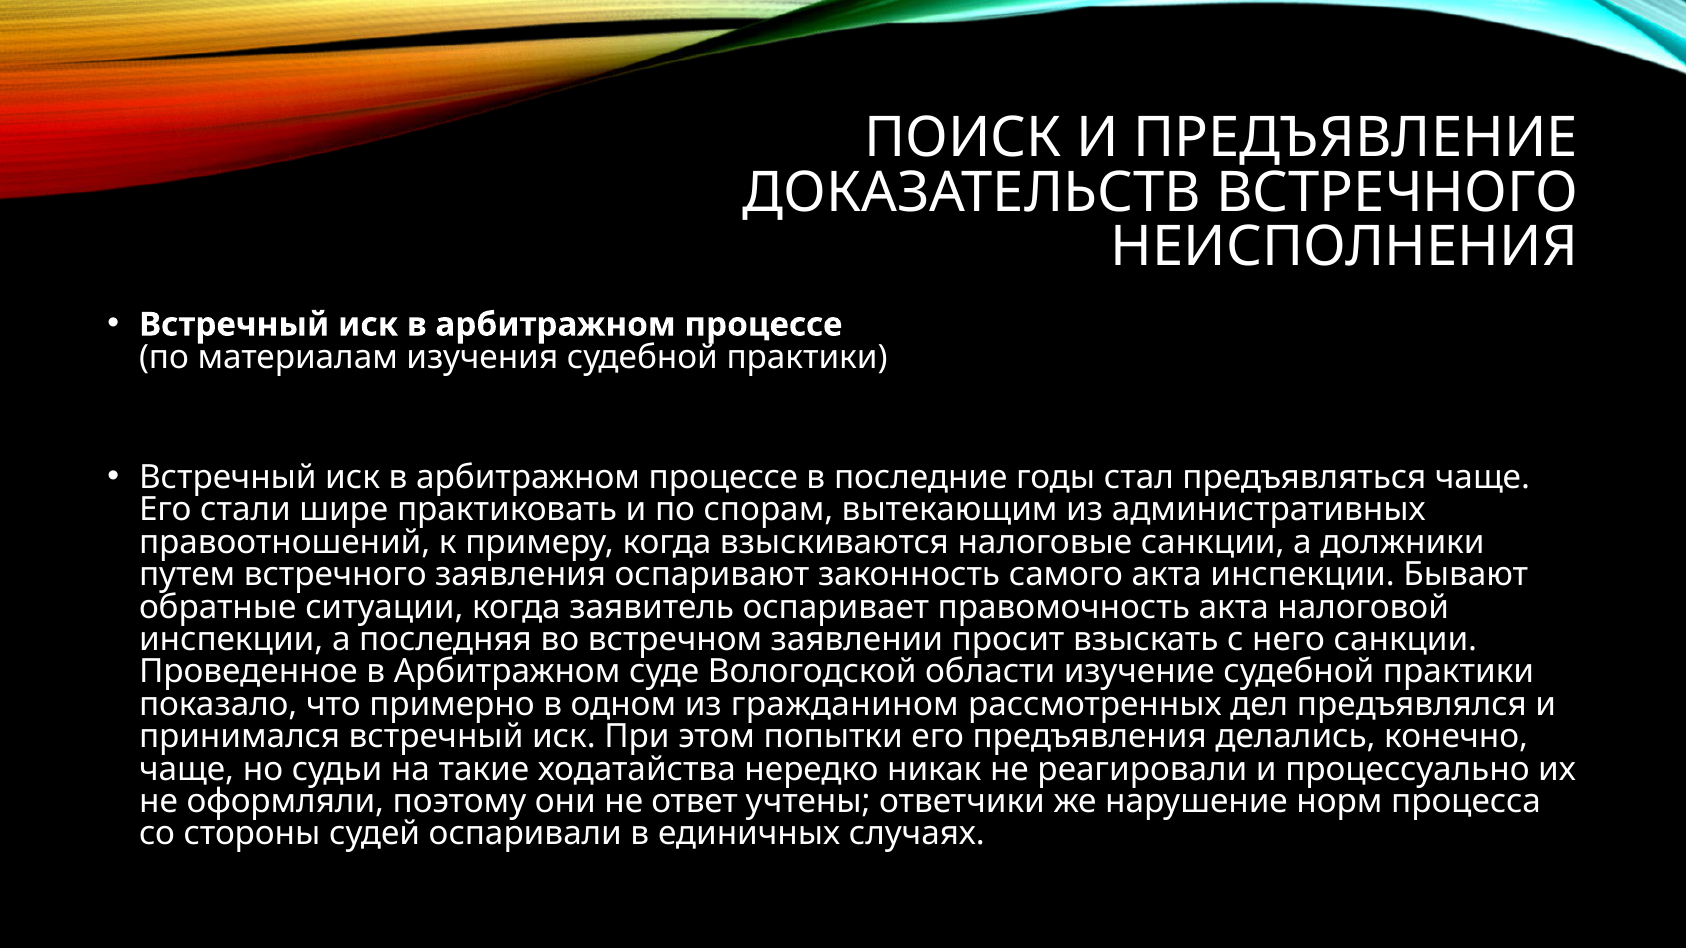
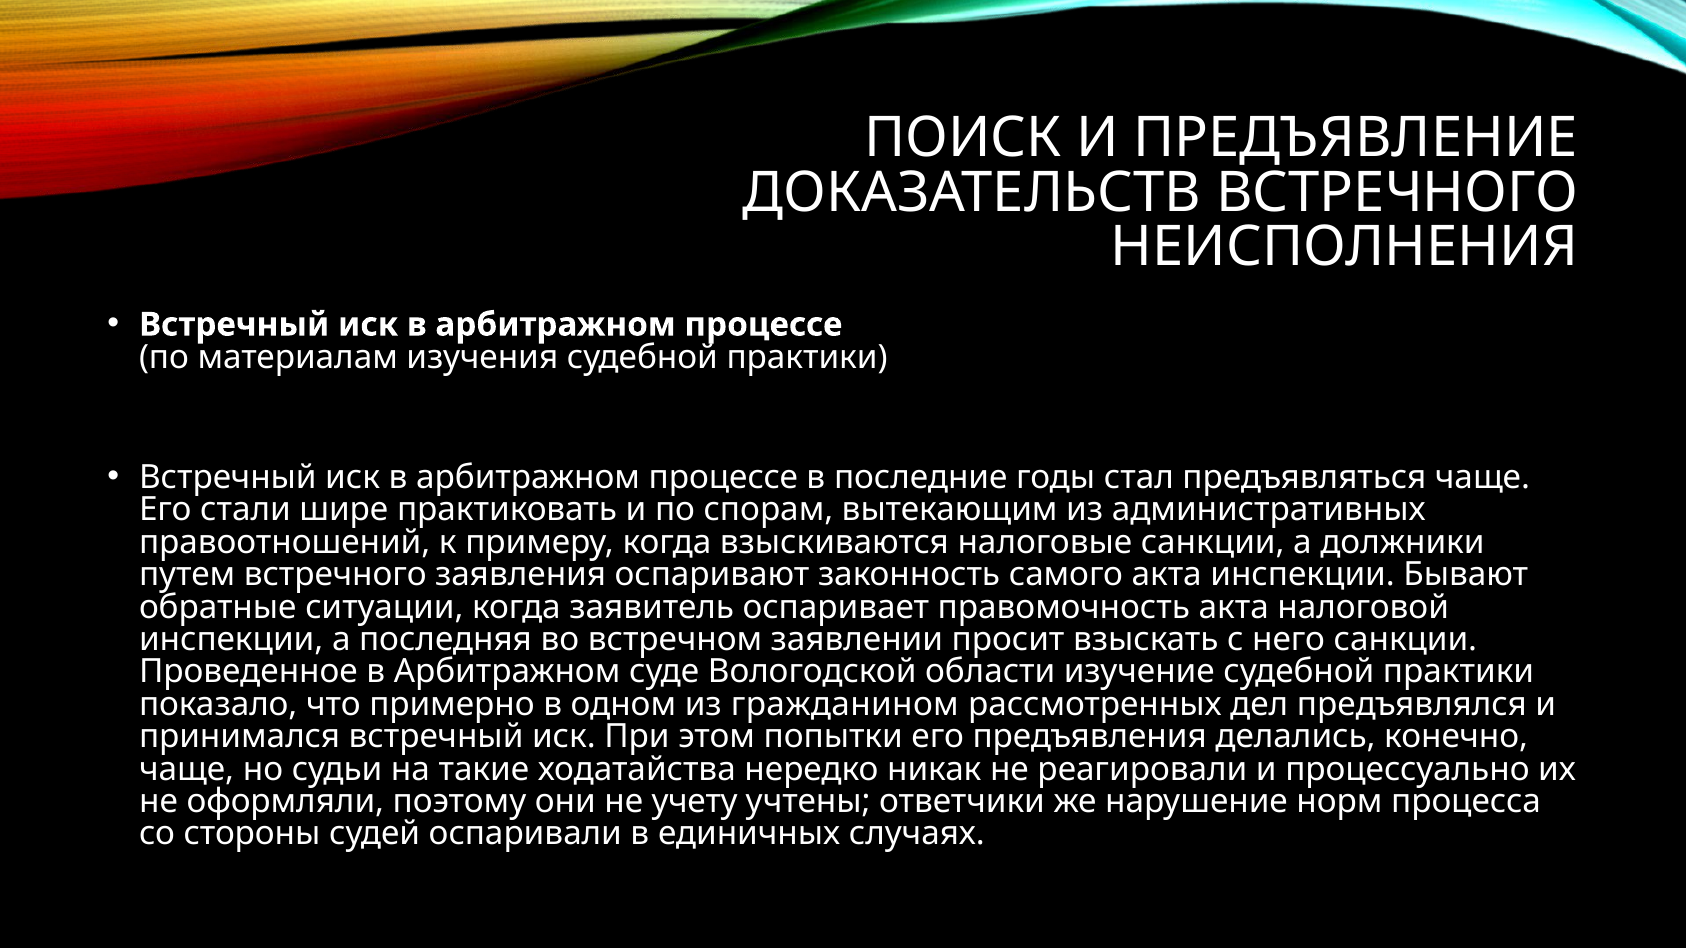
ответ: ответ -> учету
